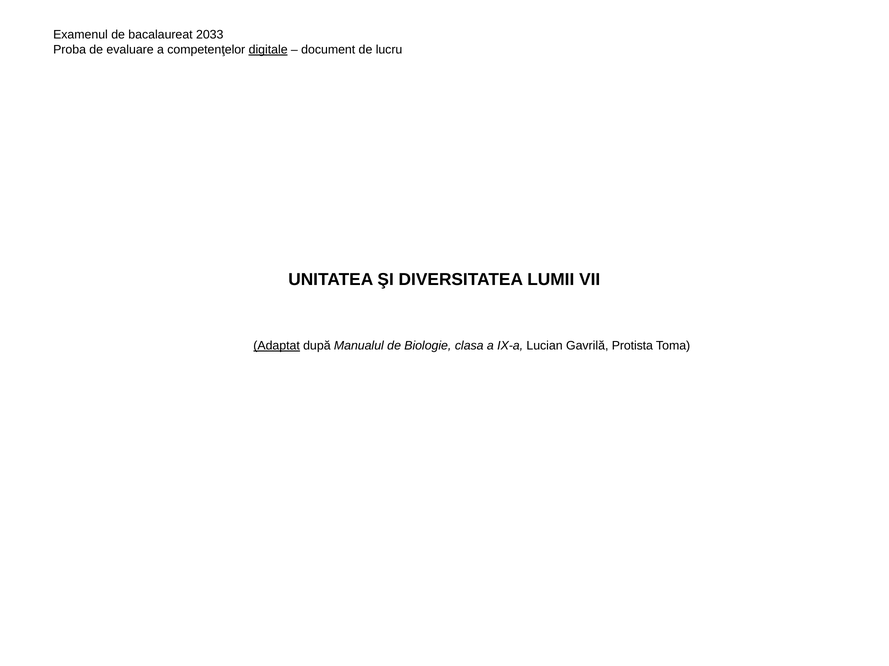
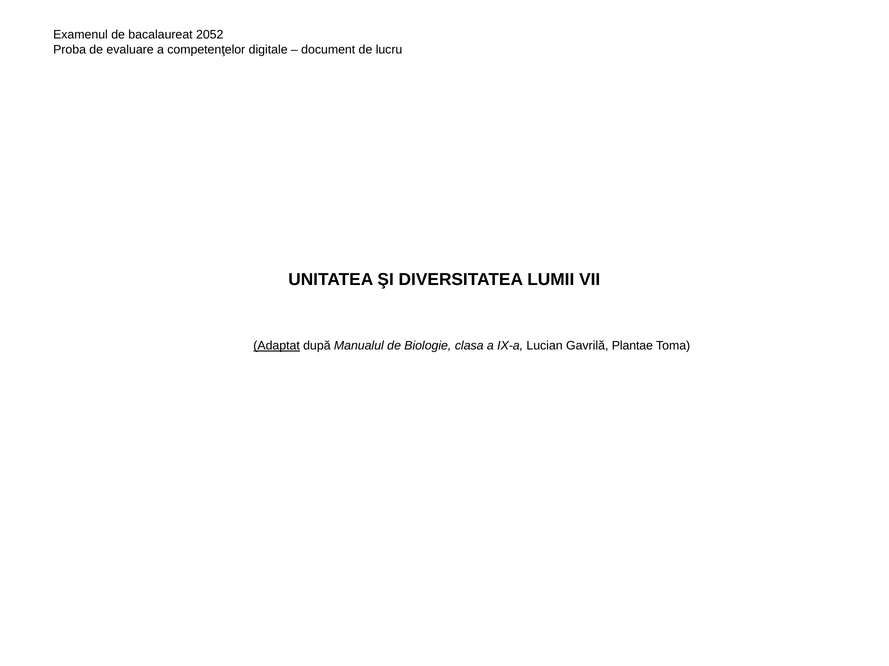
2033: 2033 -> 2052
digitale underline: present -> none
Protista: Protista -> Plantae
